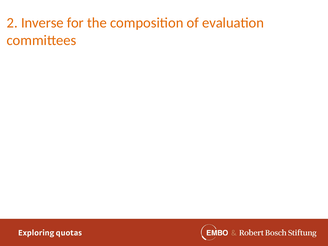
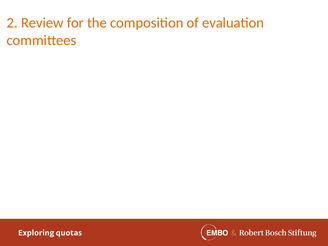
Inverse: Inverse -> Review
